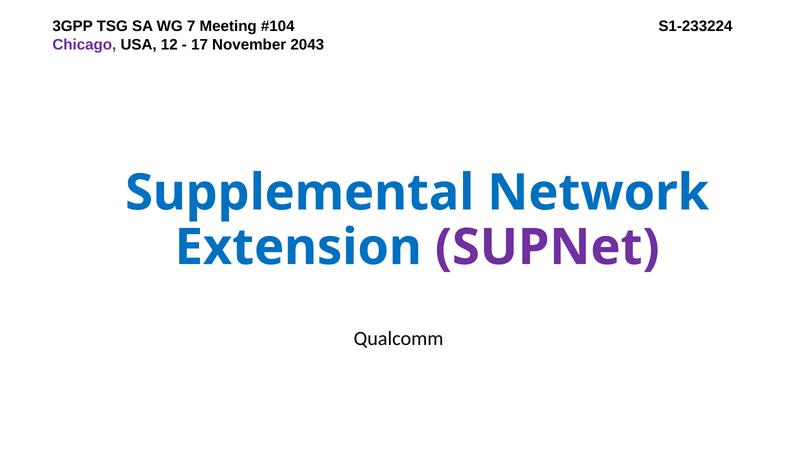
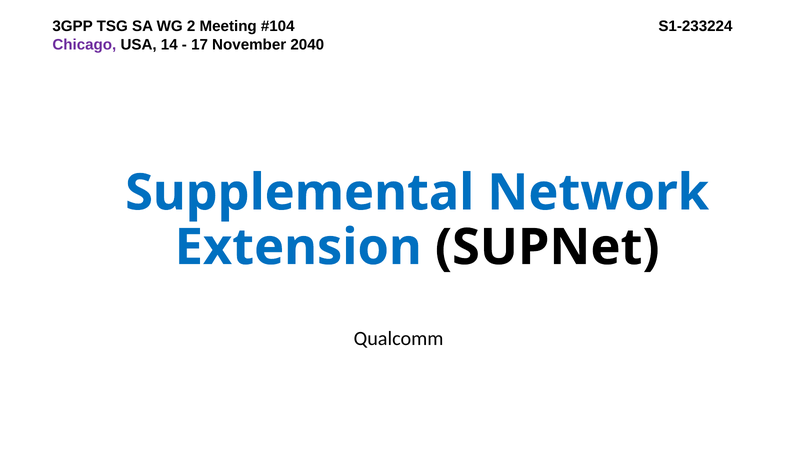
7: 7 -> 2
12: 12 -> 14
2043: 2043 -> 2040
SUPNet colour: purple -> black
